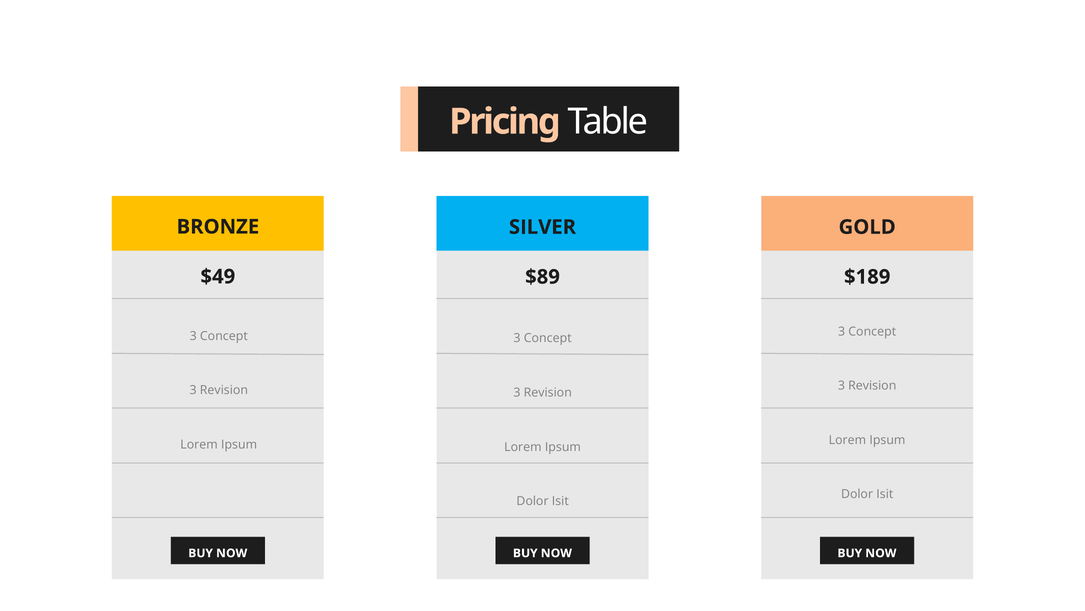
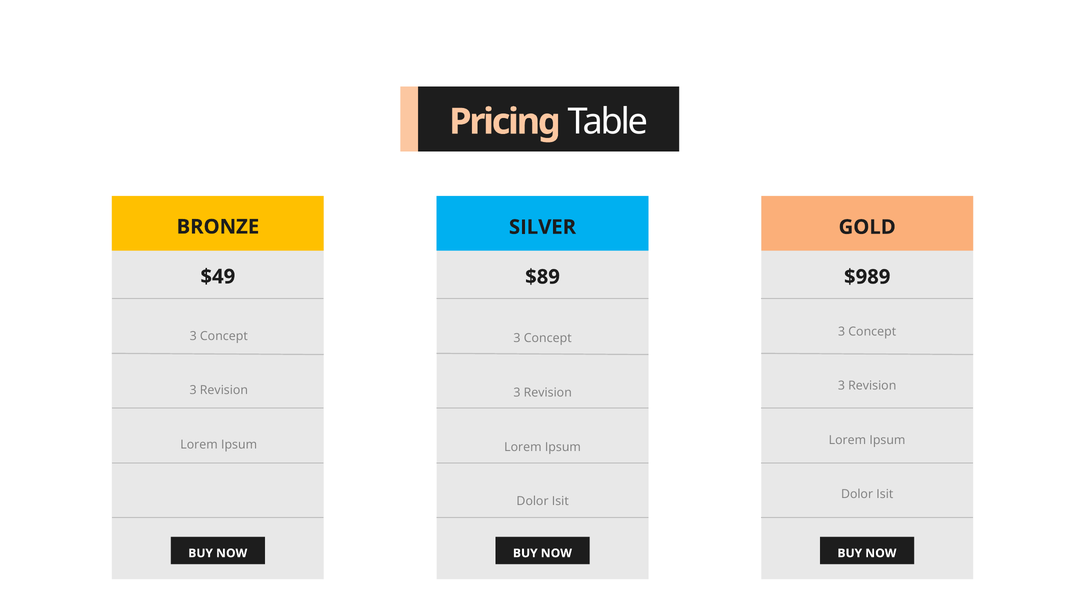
$189: $189 -> $989
